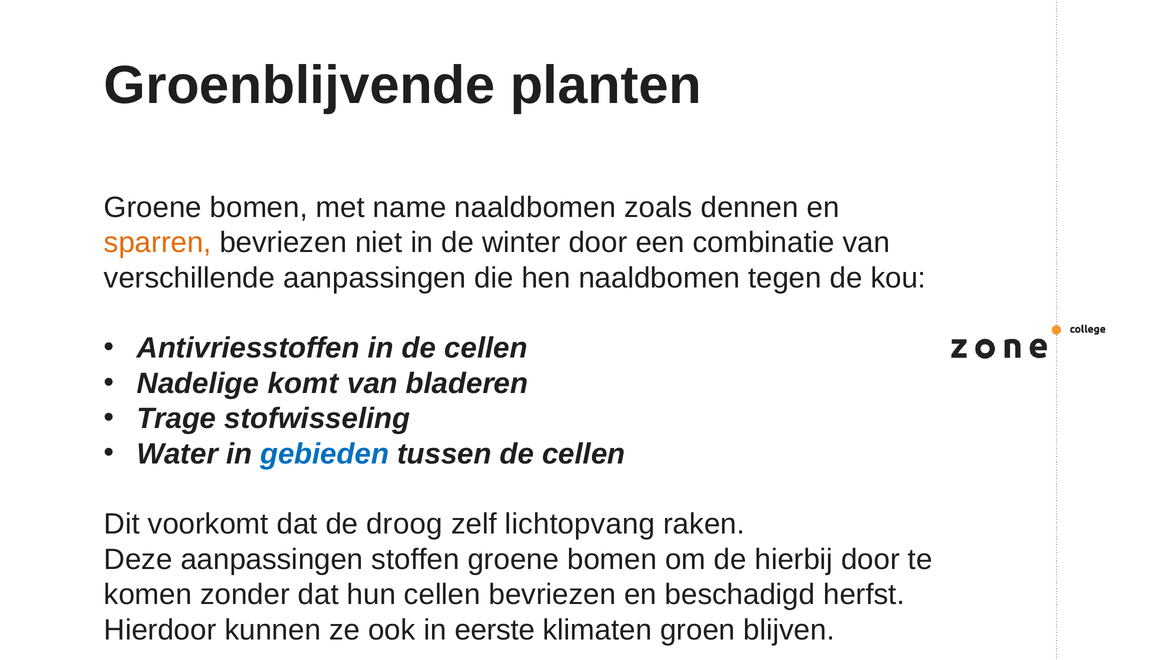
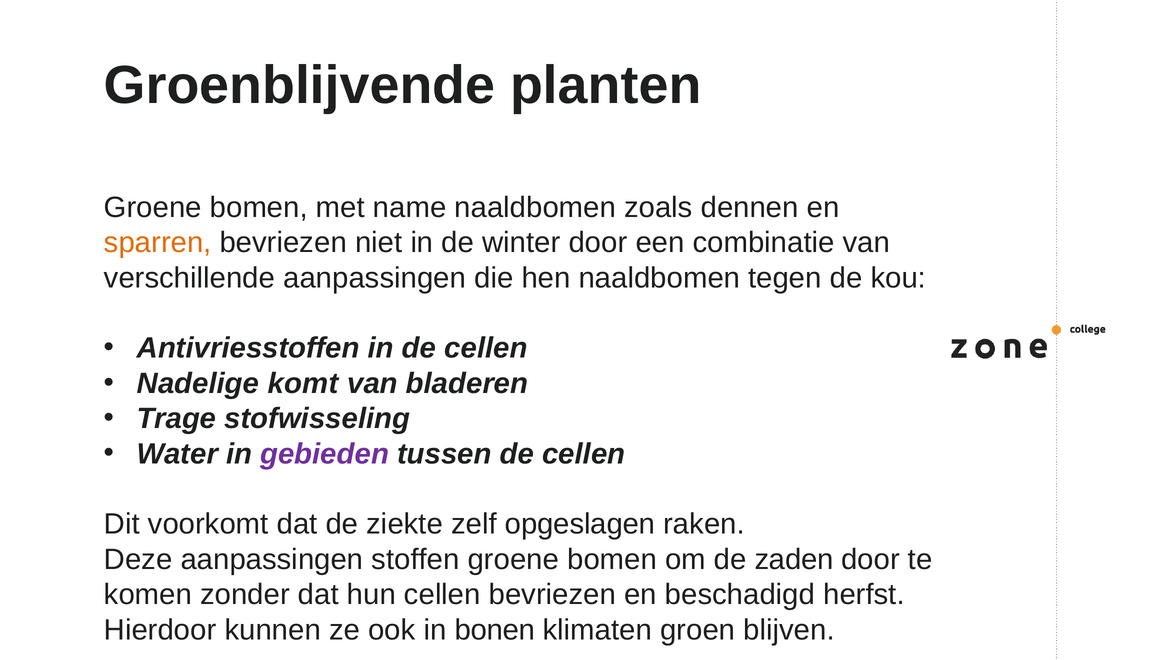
gebieden colour: blue -> purple
droog: droog -> ziekte
lichtopvang: lichtopvang -> opgeslagen
hierbij: hierbij -> zaden
eerste: eerste -> bonen
